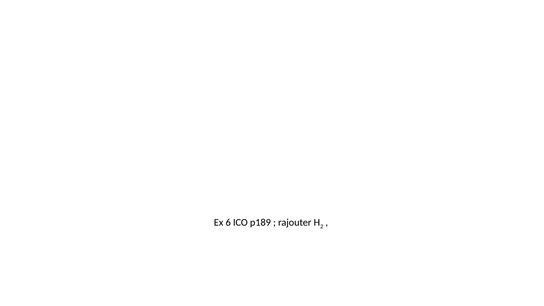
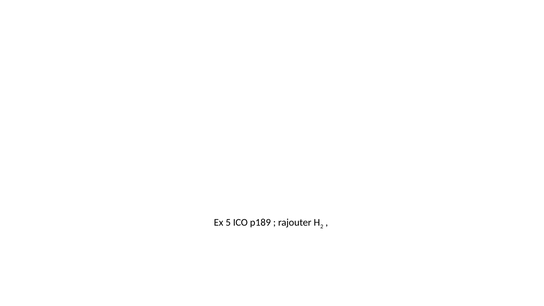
6: 6 -> 5
